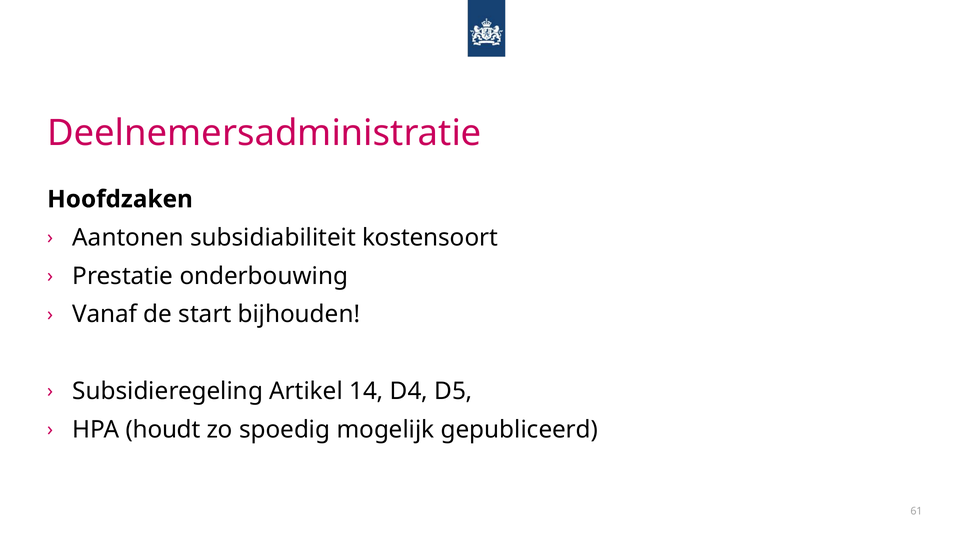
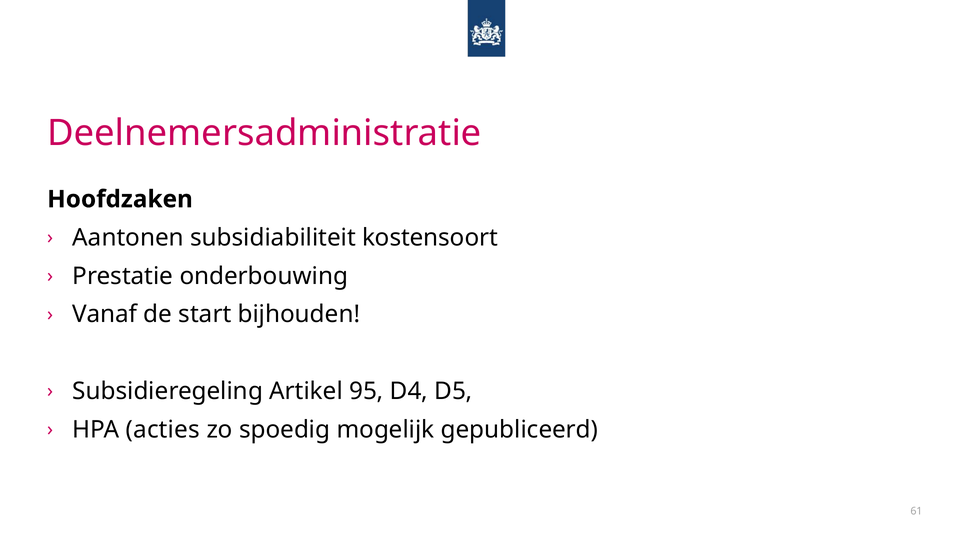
14: 14 -> 95
houdt: houdt -> acties
